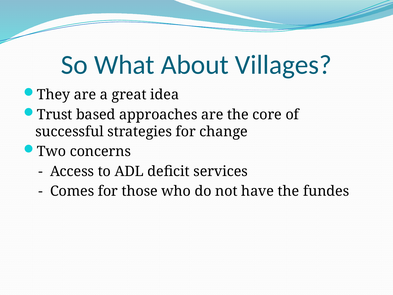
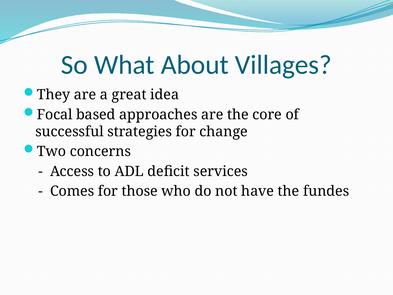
Trust: Trust -> Focal
